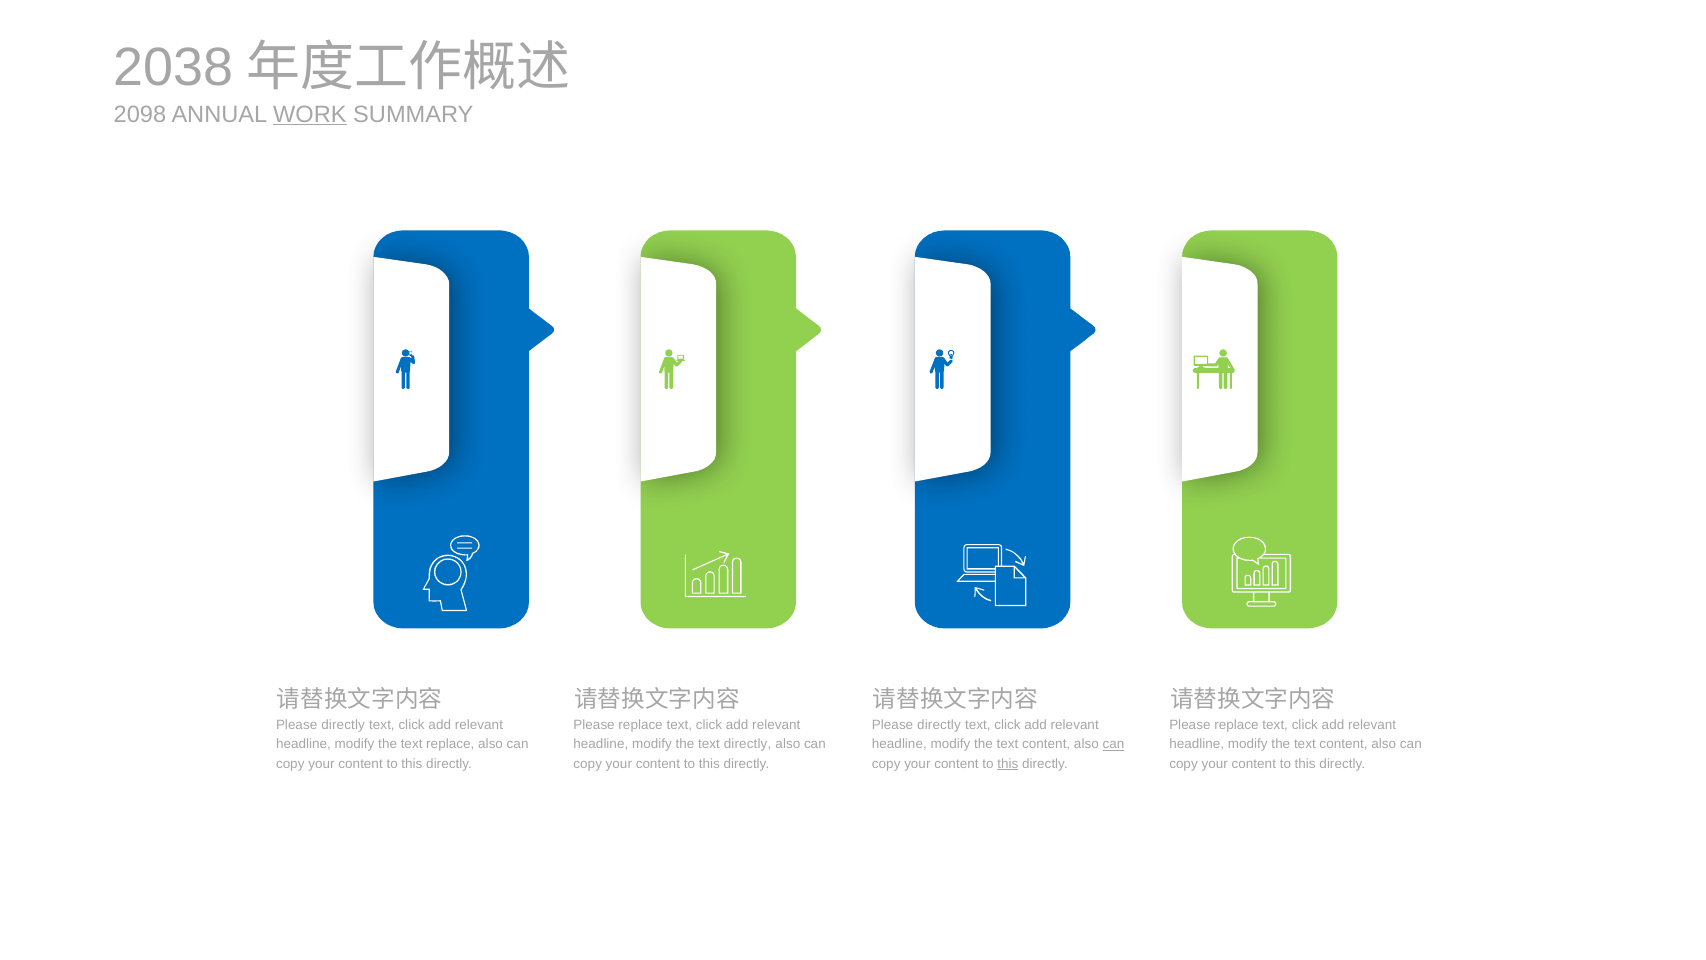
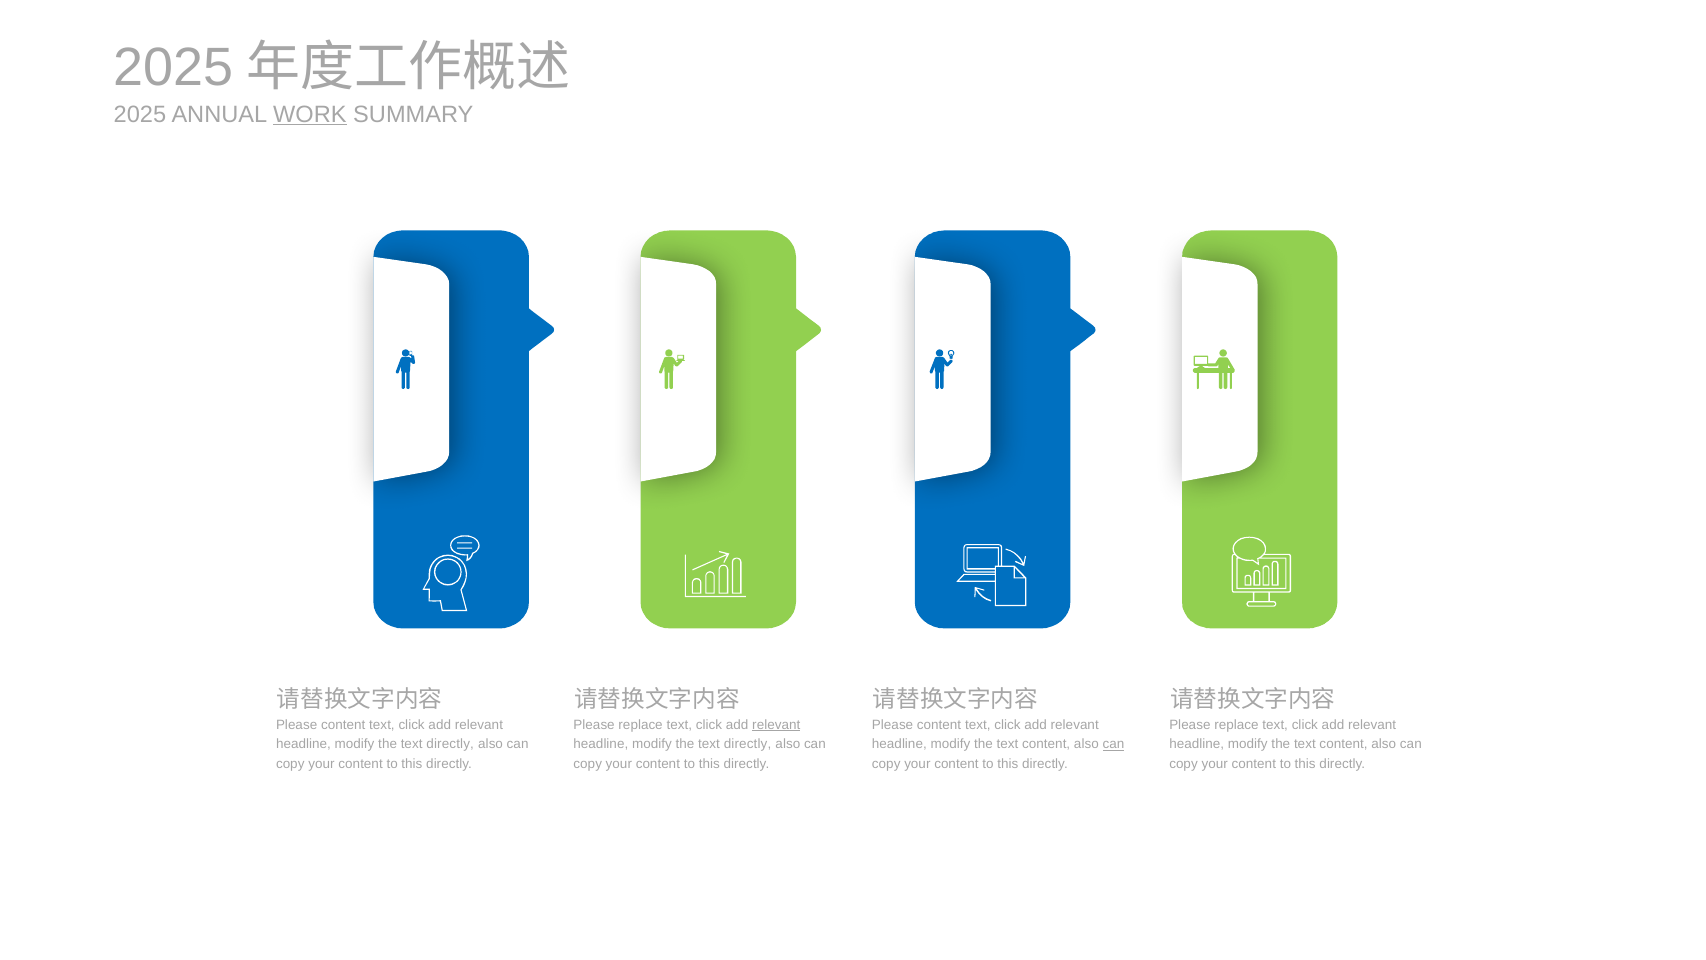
2038 at (174, 67): 2038 -> 2025
2098 at (140, 114): 2098 -> 2025
directly at (343, 725): directly -> content
relevant at (776, 725) underline: none -> present
directly at (939, 725): directly -> content
replace at (450, 744): replace -> directly
this at (1008, 763) underline: present -> none
